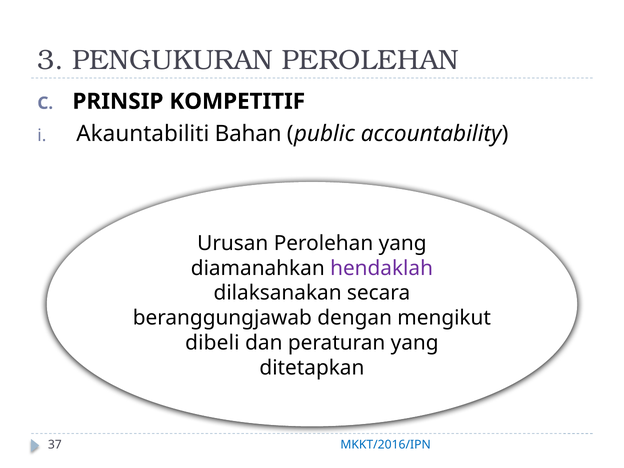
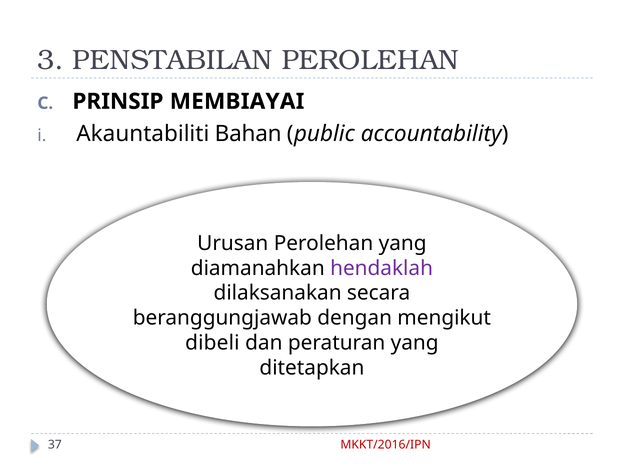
PENGUKURAN: PENGUKURAN -> PENSTABILAN
KOMPETITIF: KOMPETITIF -> MEMBIAYAI
MKKT/2016/IPN colour: blue -> red
